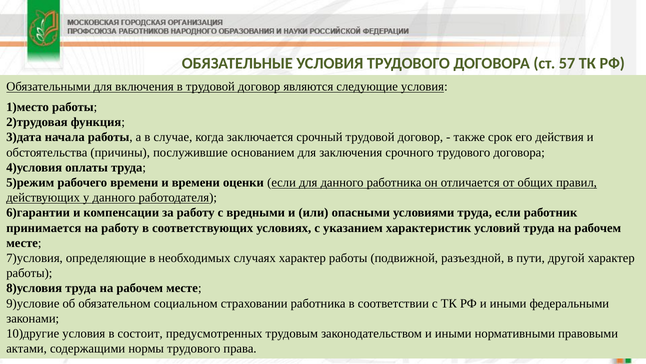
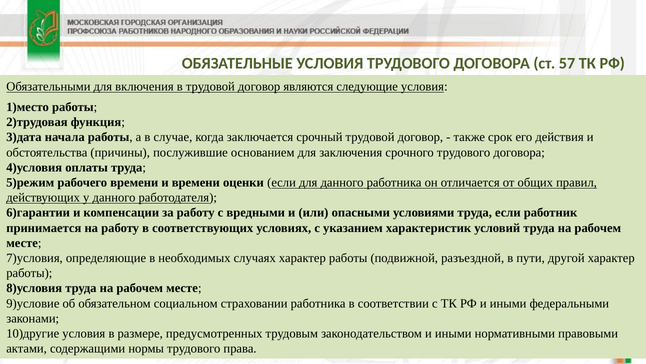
состоит: состоит -> размере
